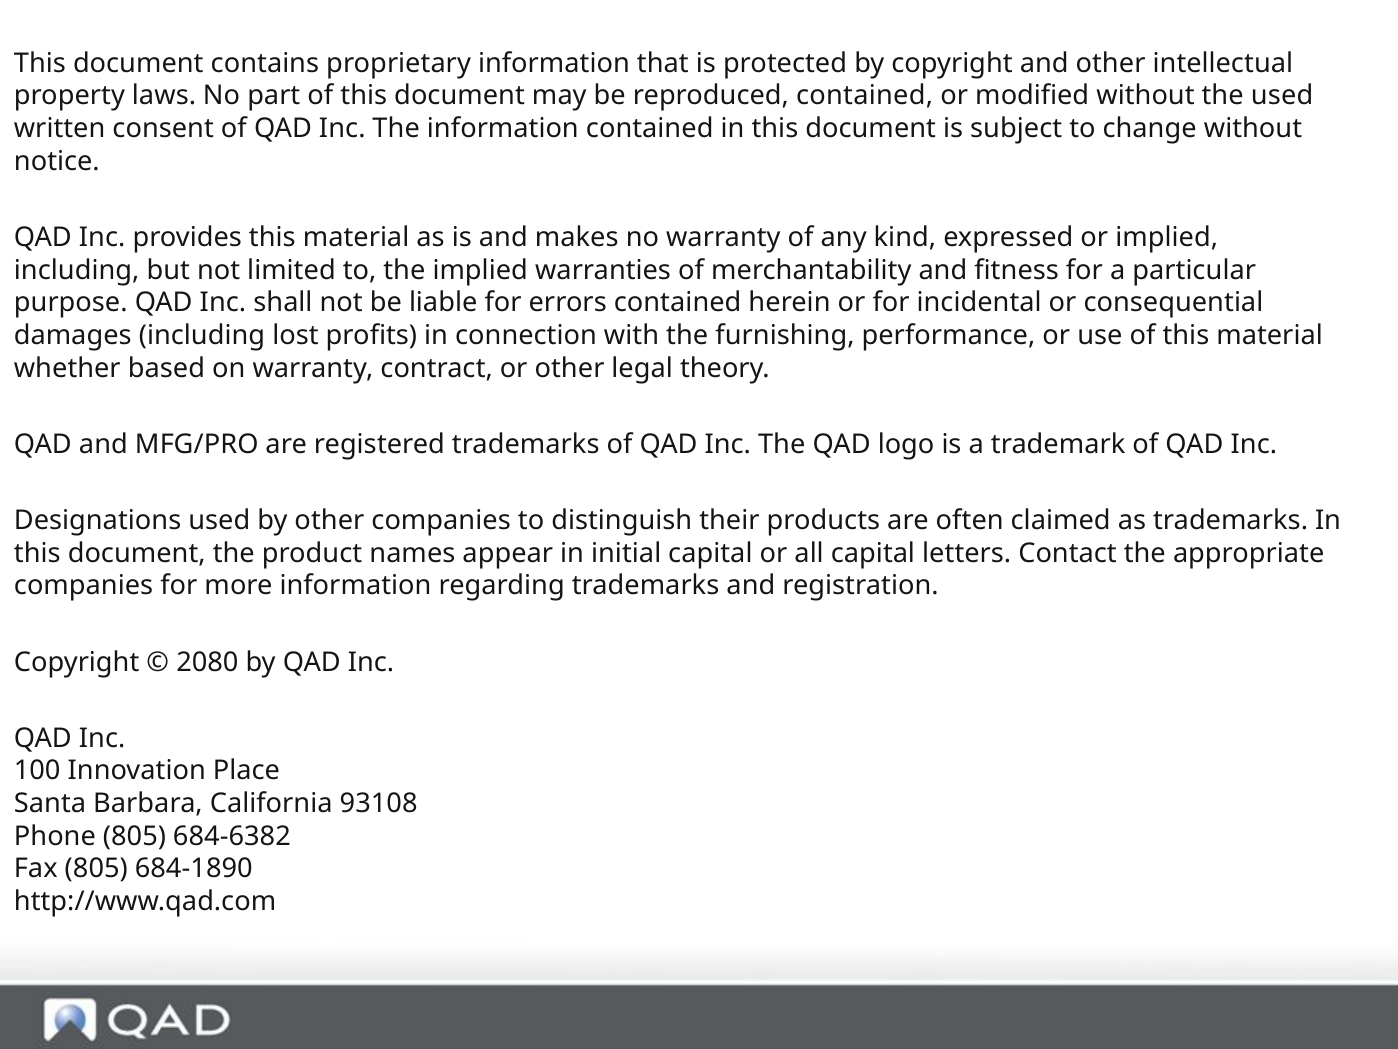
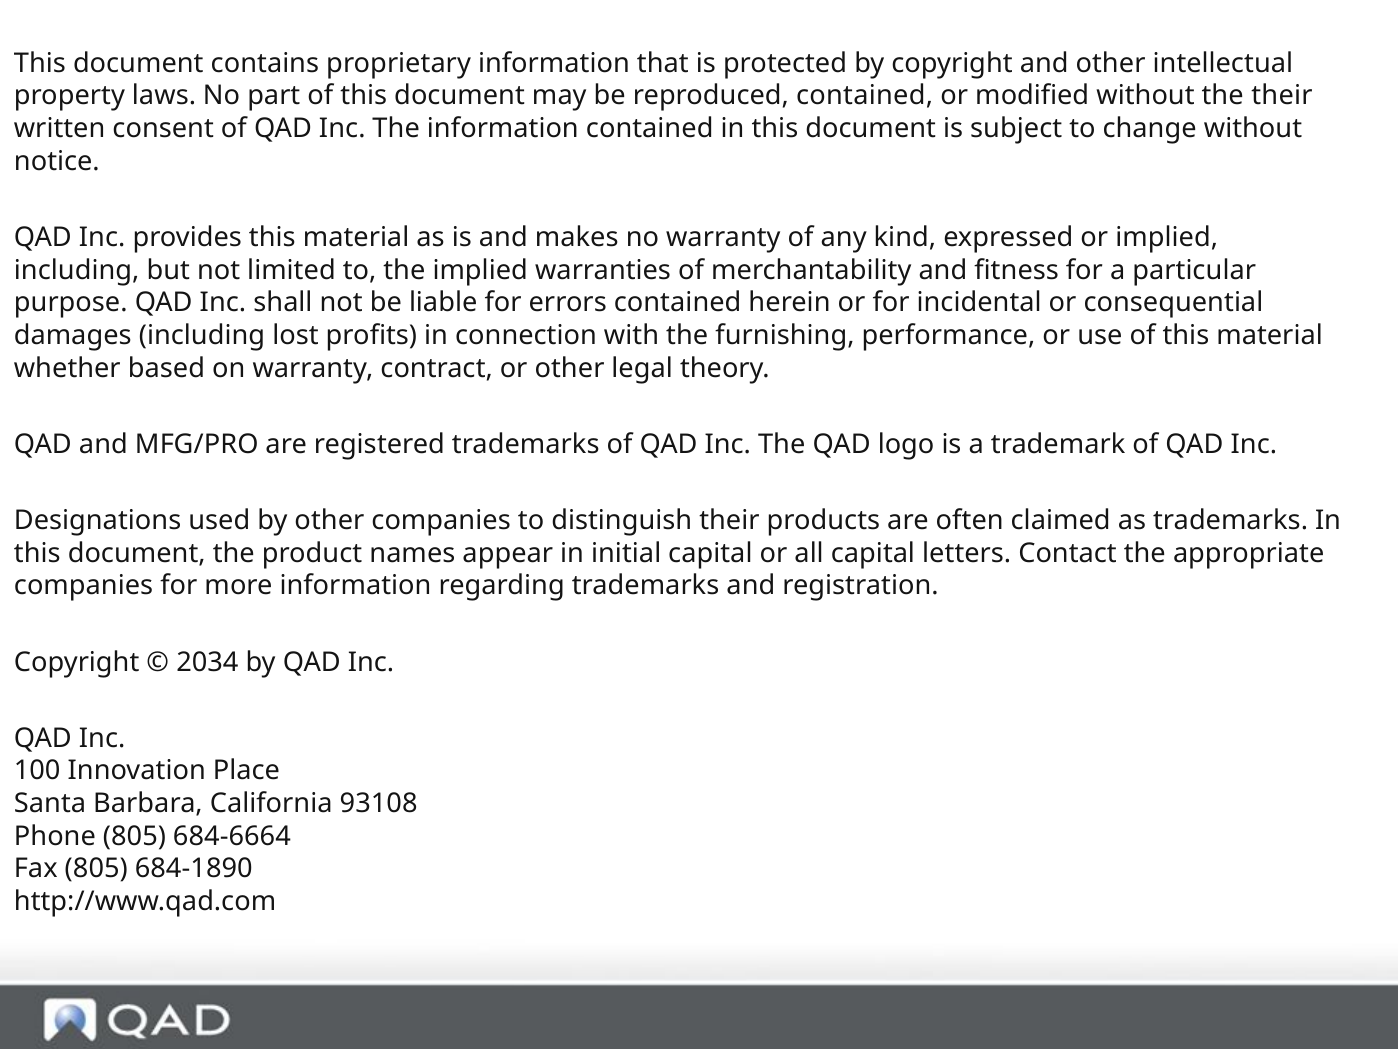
the used: used -> their
2080: 2080 -> 2034
684-6382: 684-6382 -> 684-6664
